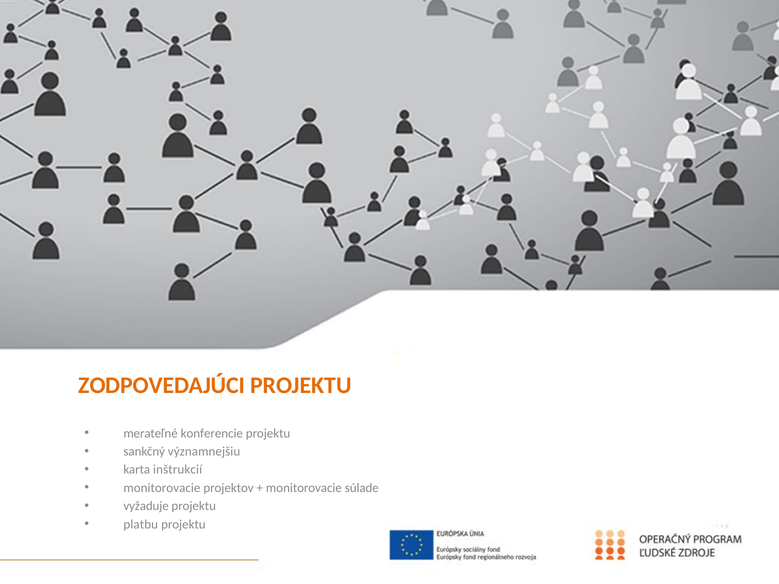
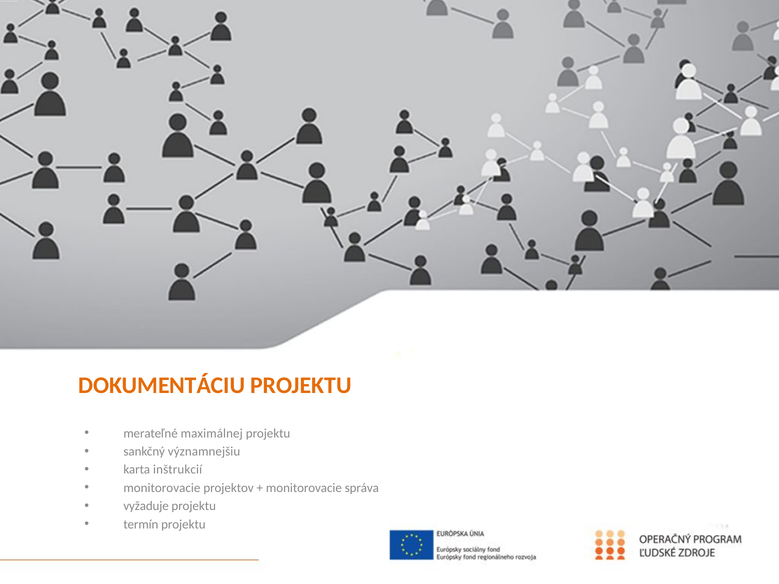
ZODPOVEDAJÚCI: ZODPOVEDAJÚCI -> DOKUMENTÁCIU
konferencie: konferencie -> maximálnej
súlade: súlade -> správa
platbu: platbu -> termín
